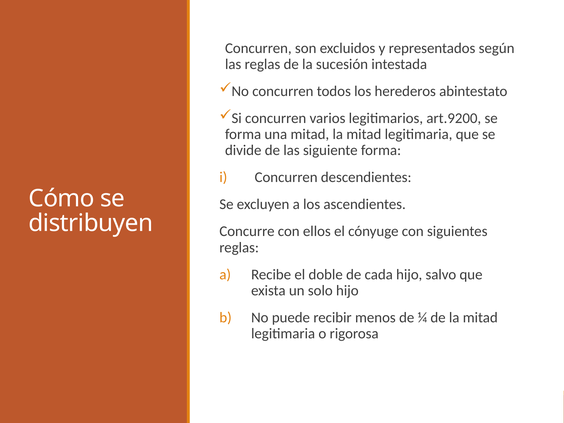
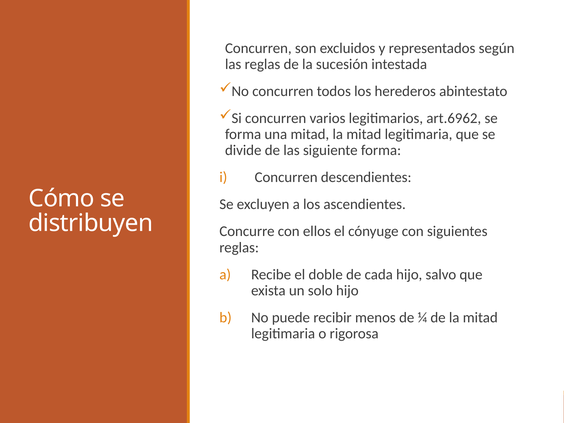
art.9200: art.9200 -> art.6962
